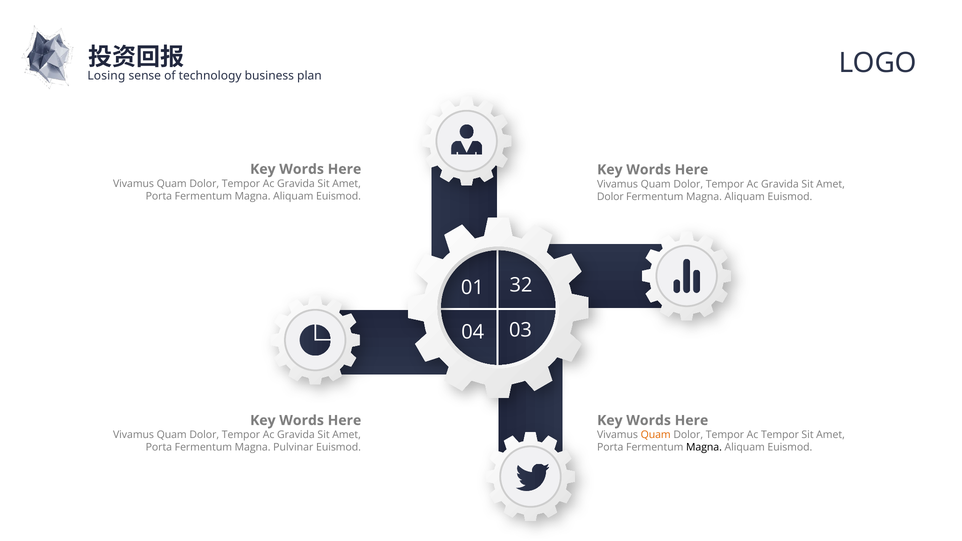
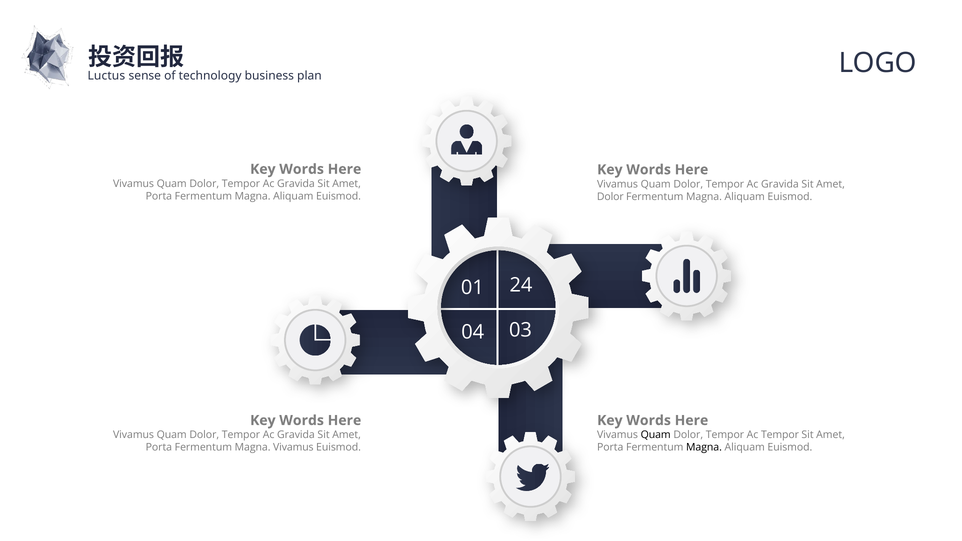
Losing: Losing -> Luctus
32: 32 -> 24
Quam at (656, 435) colour: orange -> black
Magna Pulvinar: Pulvinar -> Vivamus
